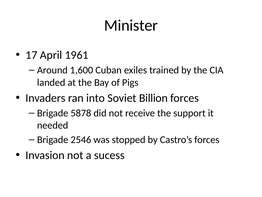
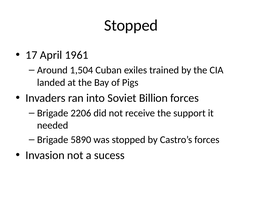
Minister at (131, 25): Minister -> Stopped
1,600: 1,600 -> 1,504
5878: 5878 -> 2206
2546: 2546 -> 5890
